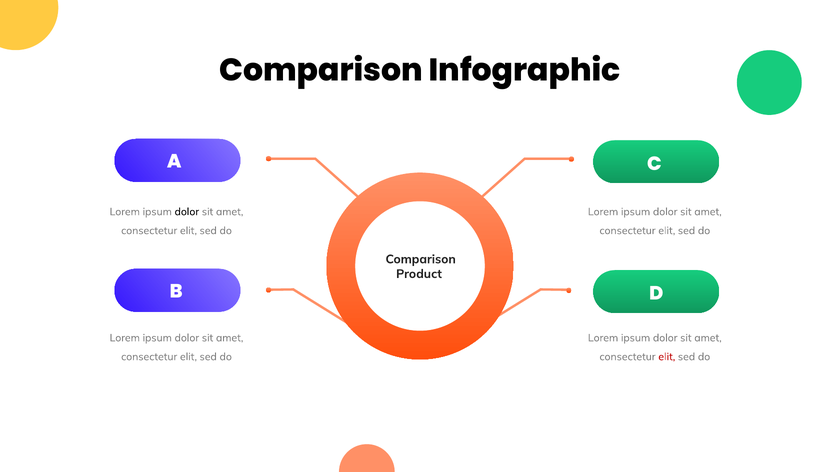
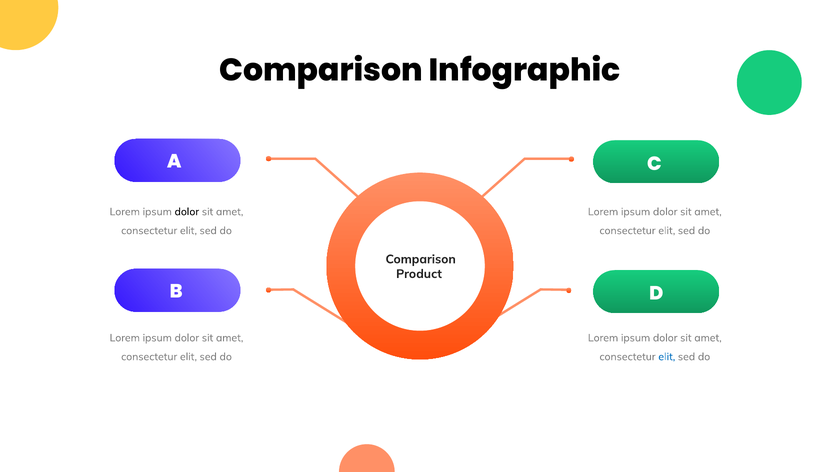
elit at (667, 357) colour: red -> blue
